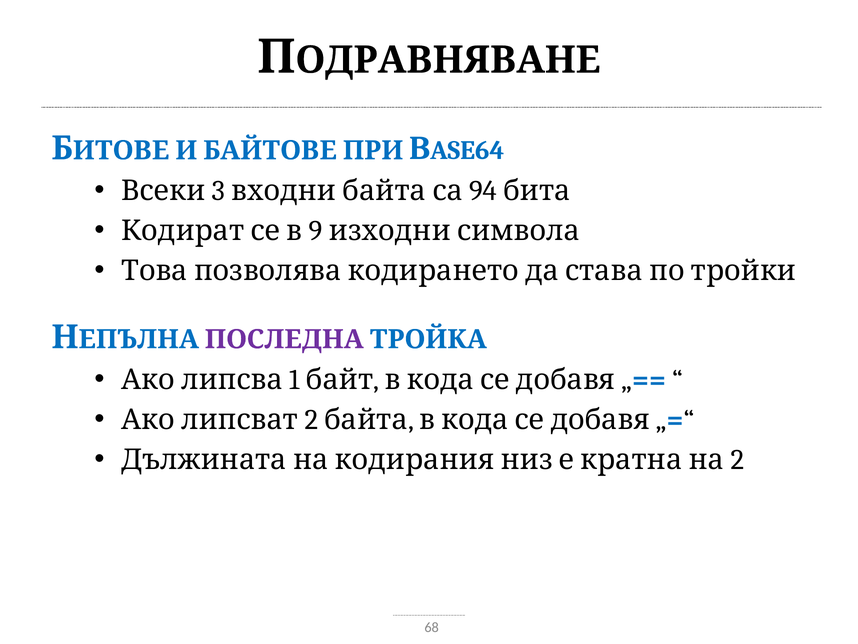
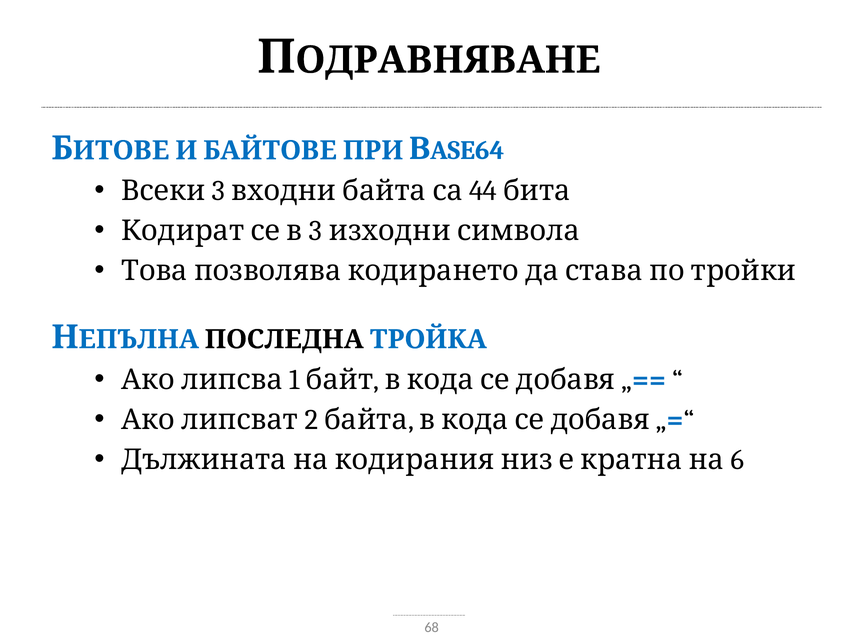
94: 94 -> 44
9 at (315, 231): 9 -> 3
ПОСЛЕДНА colour: purple -> black
2 at (737, 460): 2 -> 6
